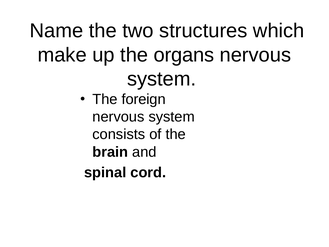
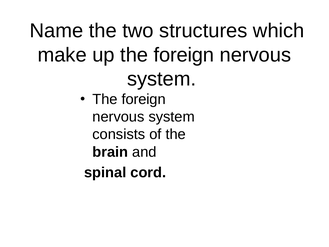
up the organs: organs -> foreign
